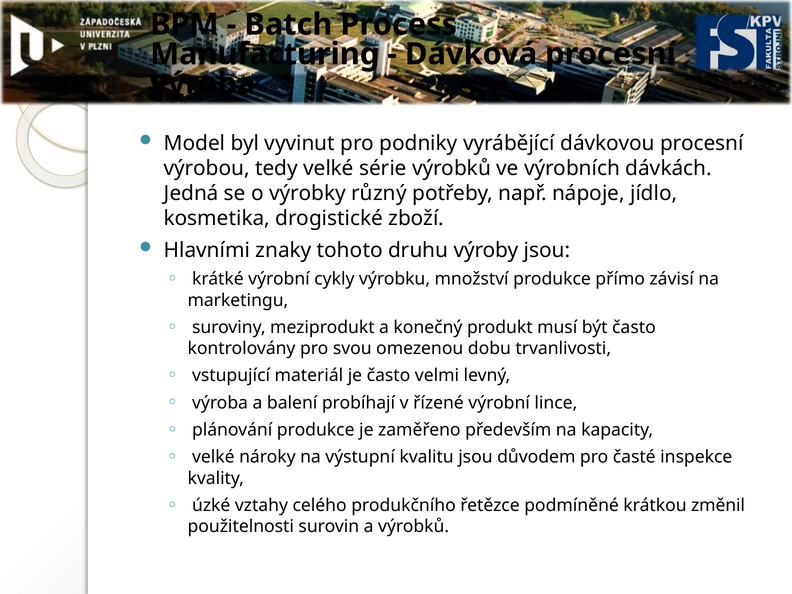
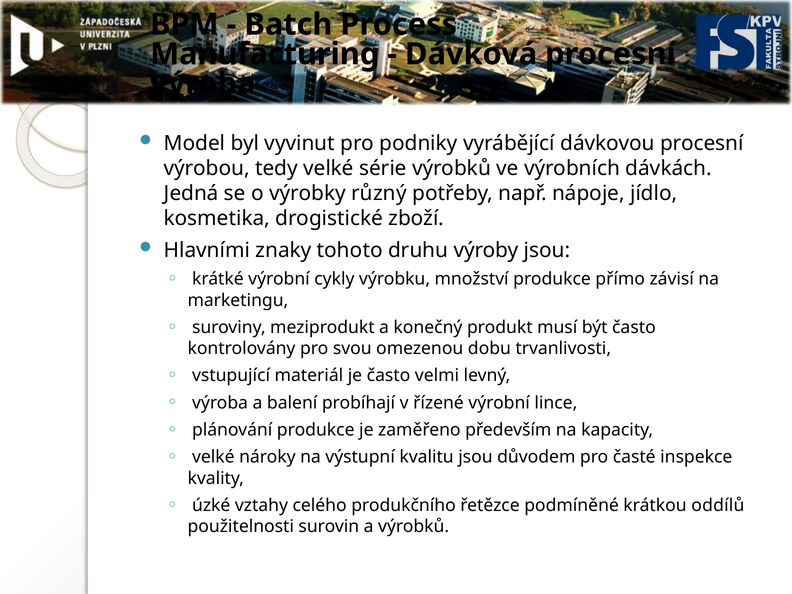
změnil: změnil -> oddílů
